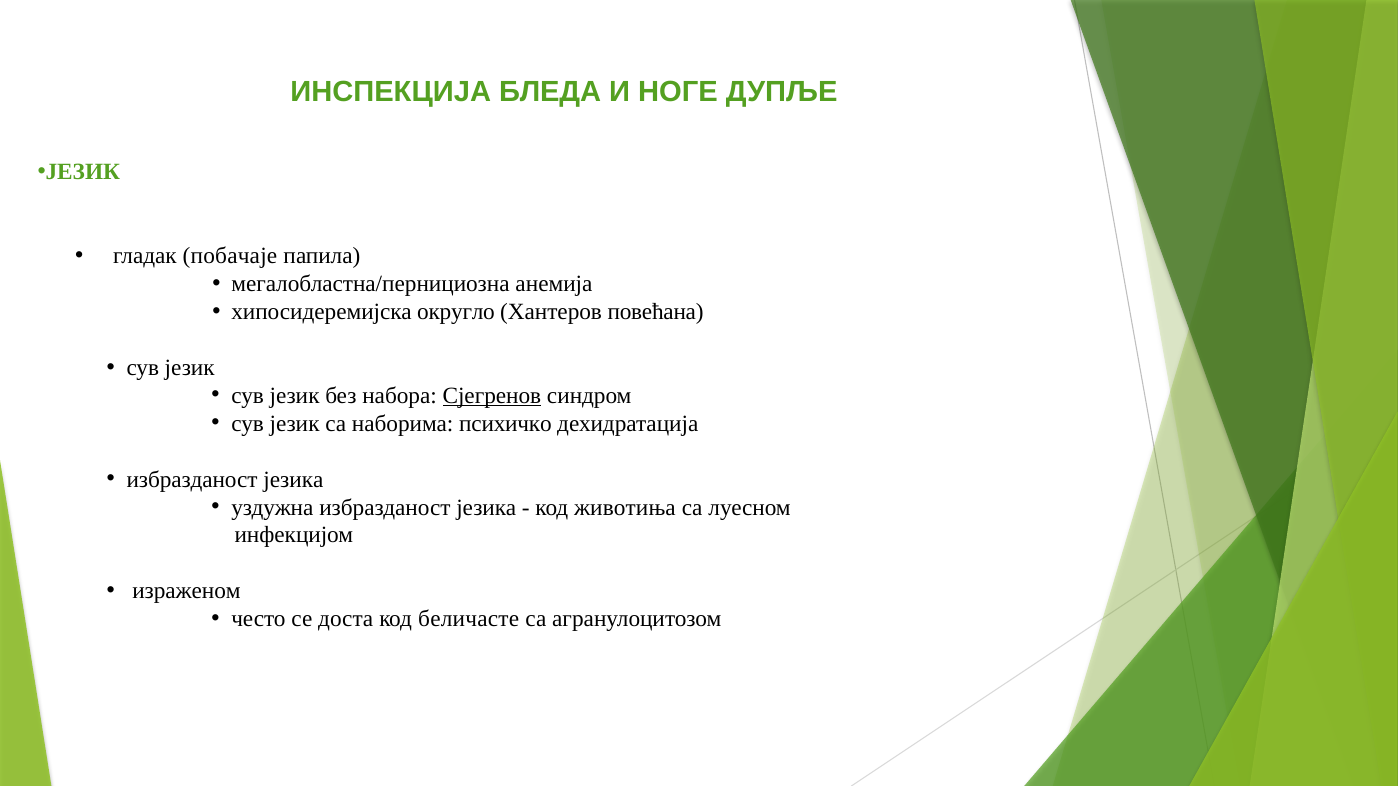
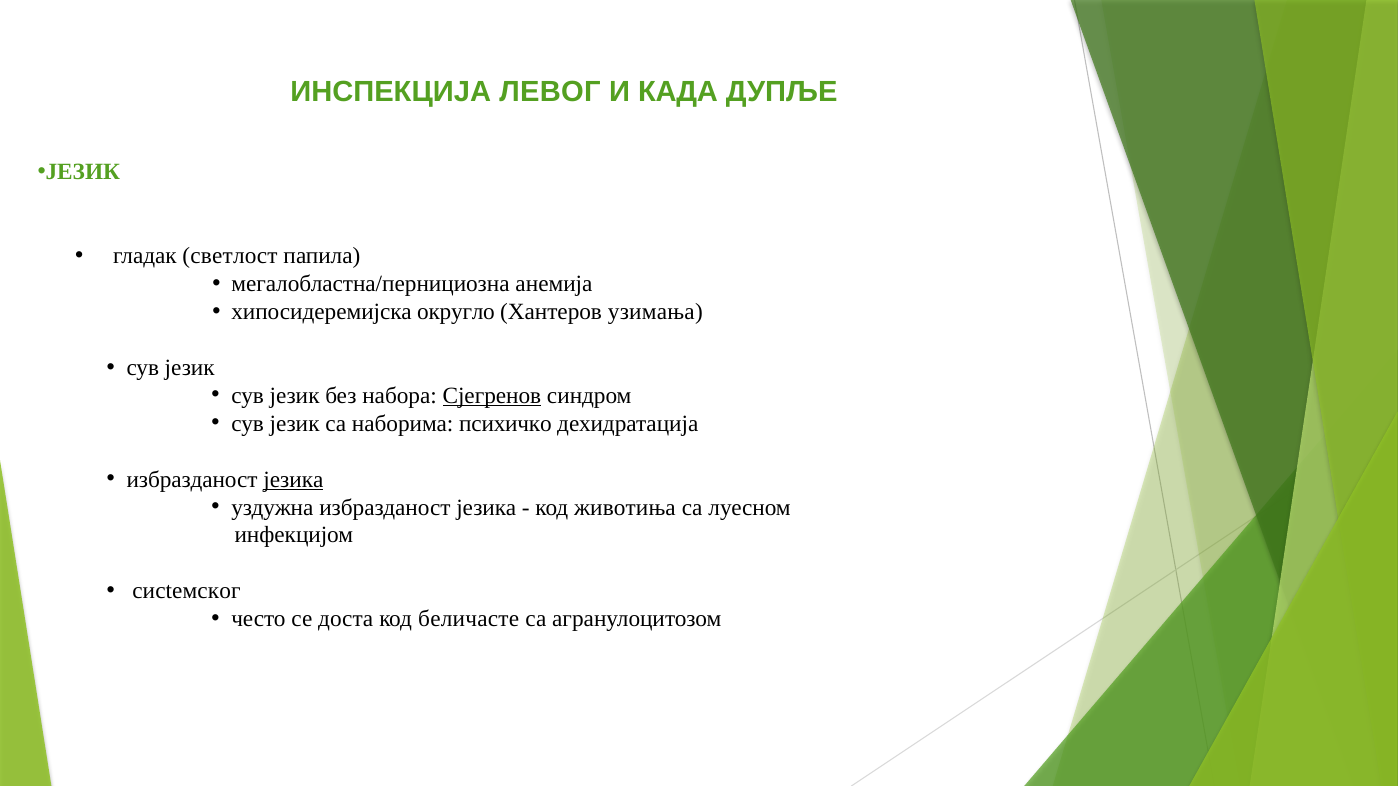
БЛЕДА: БЛЕДА -> ЛЕВОГ
НОГЕ: НОГЕ -> КАДА
побачаје: побачаје -> светлост
повећана: повећана -> узимања
језика at (293, 480) underline: none -> present
израженом: израженом -> сисtемског
